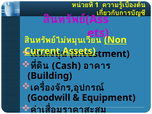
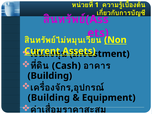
Goodwill at (49, 98): Goodwill -> Building
